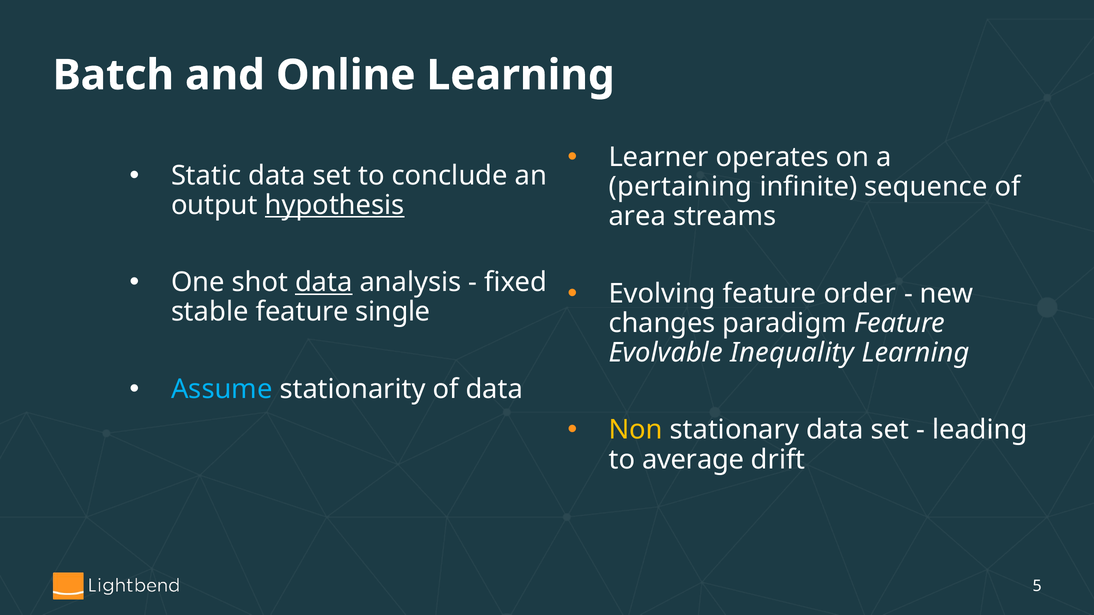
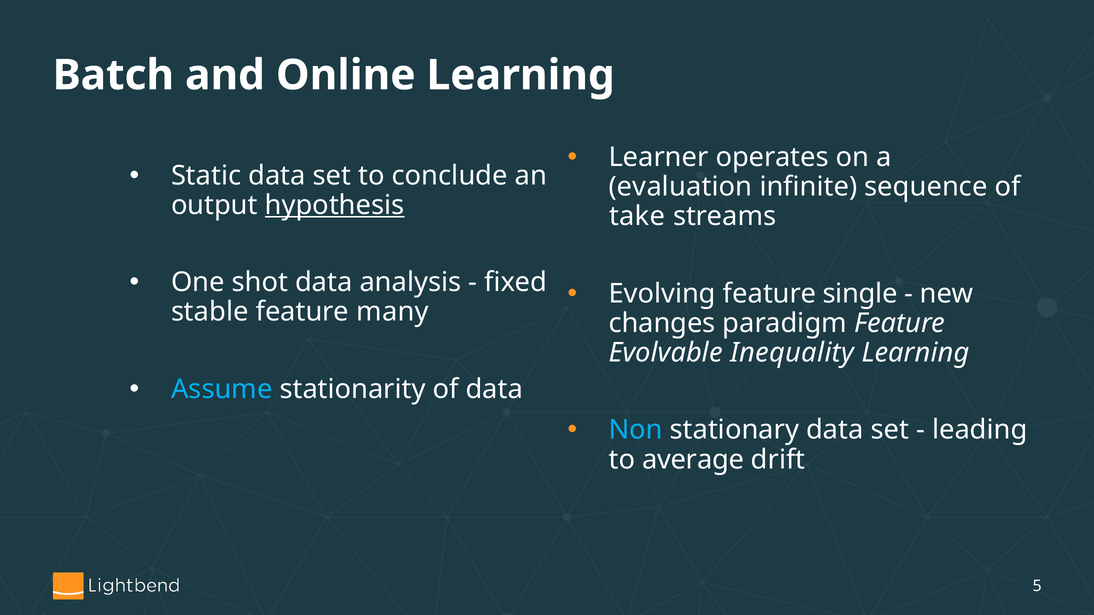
pertaining: pertaining -> evaluation
area: area -> take
data at (324, 283) underline: present -> none
order: order -> single
single: single -> many
Non colour: yellow -> light blue
